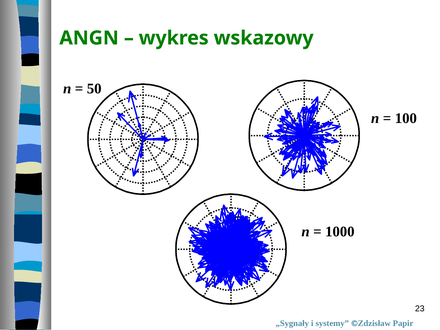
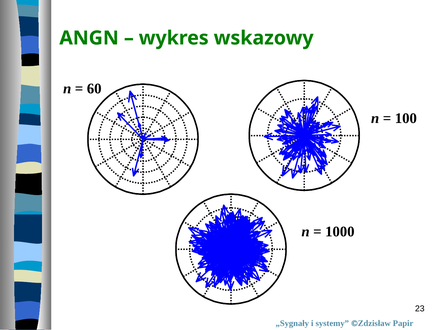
50: 50 -> 60
